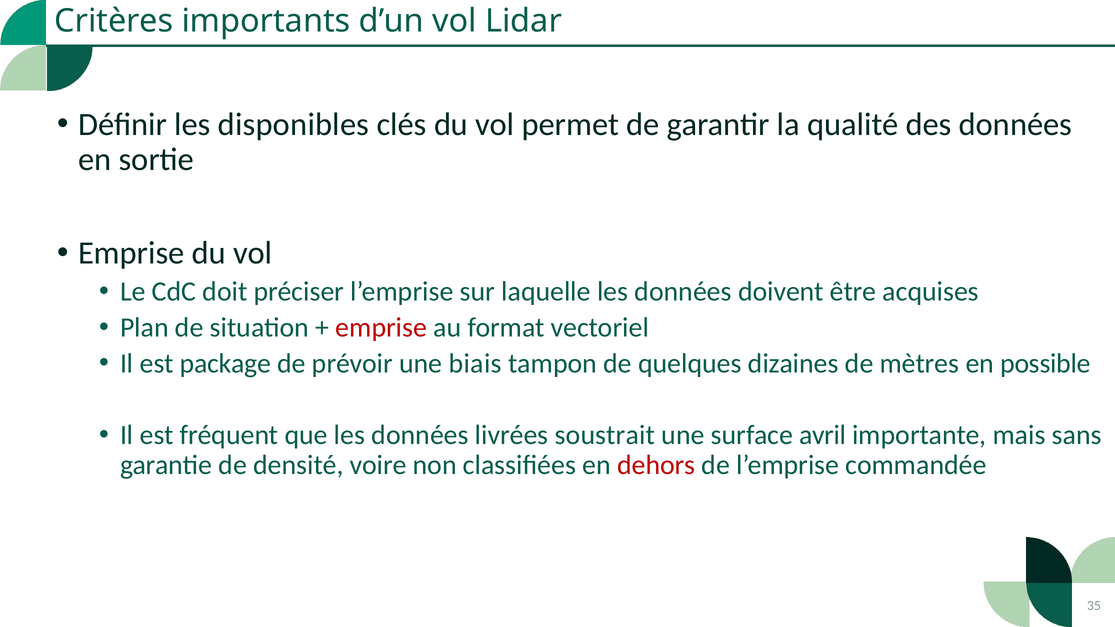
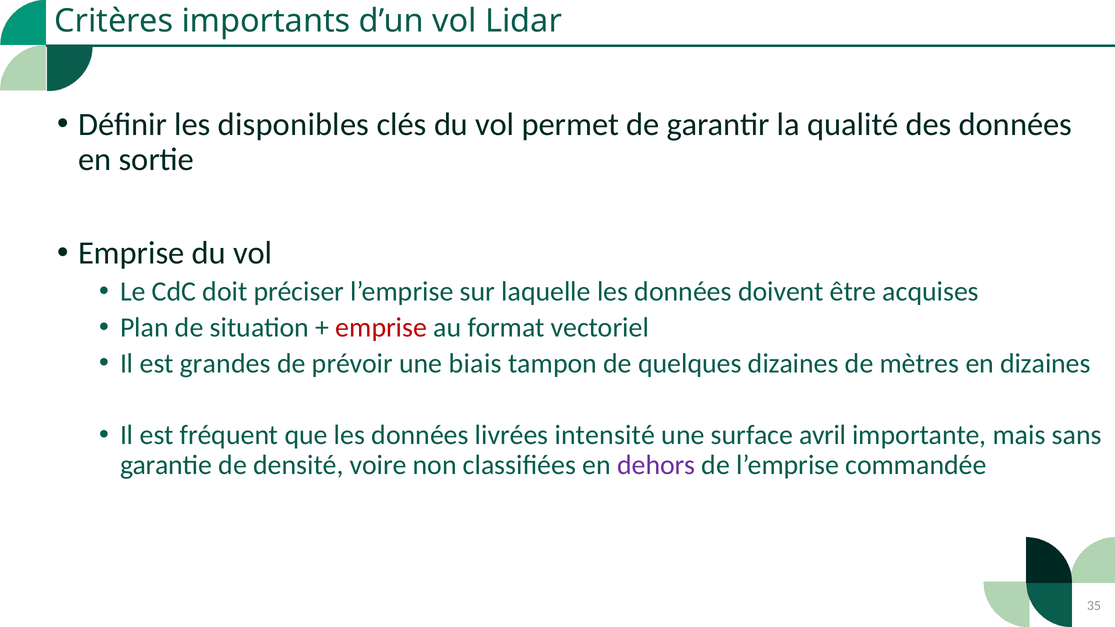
package: package -> grandes
en possible: possible -> dizaines
soustrait: soustrait -> intensité
dehors colour: red -> purple
